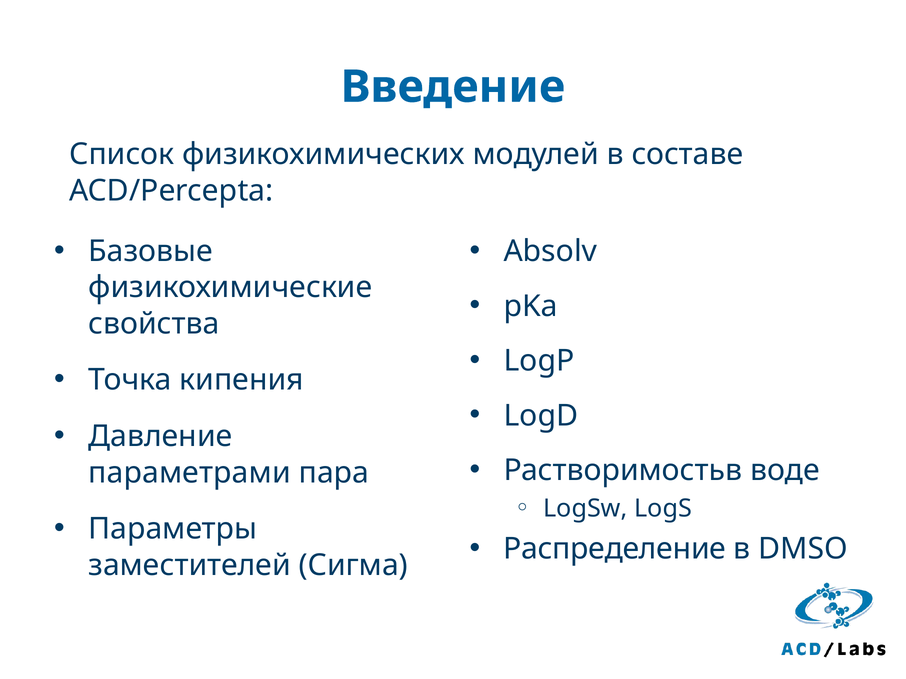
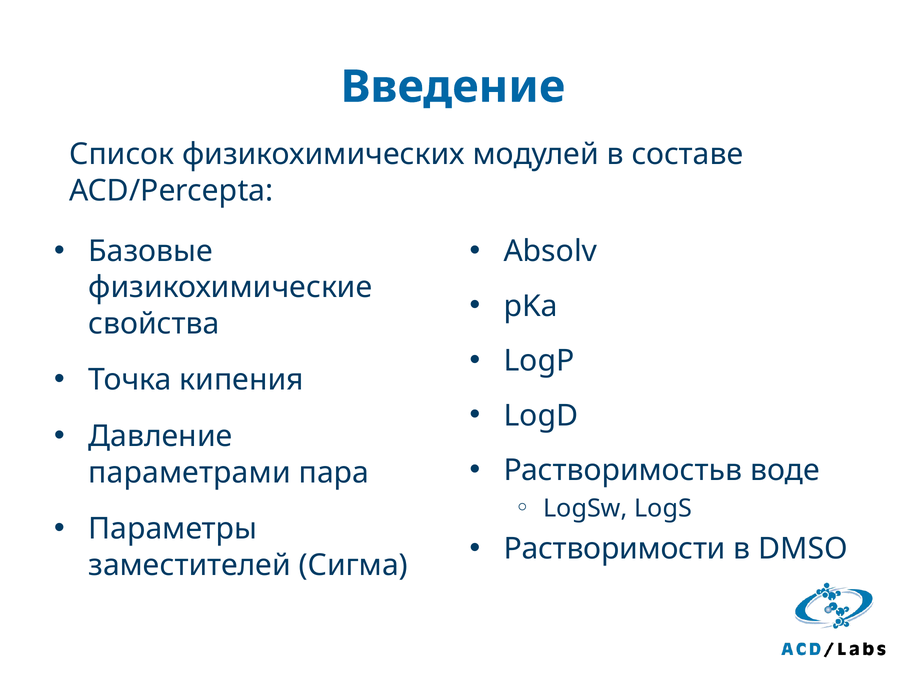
Распределение: Распределение -> Растворимости
